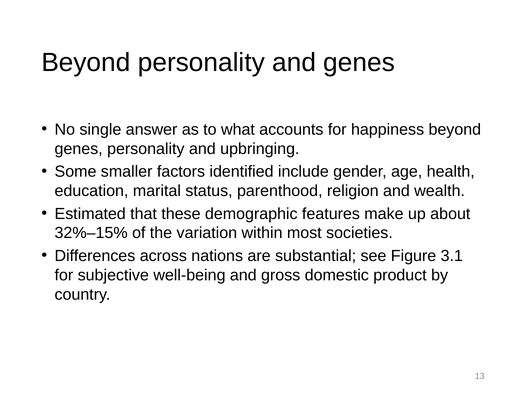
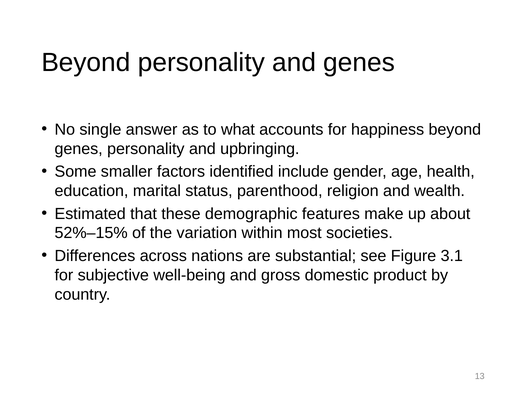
32%–15%: 32%–15% -> 52%–15%
